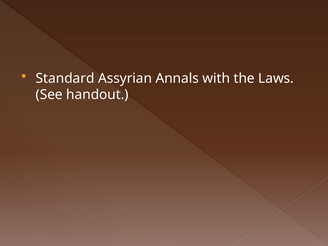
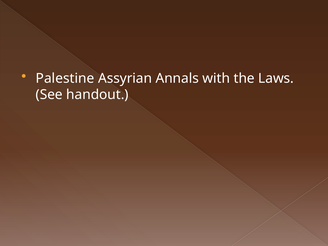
Standard: Standard -> Palestine
